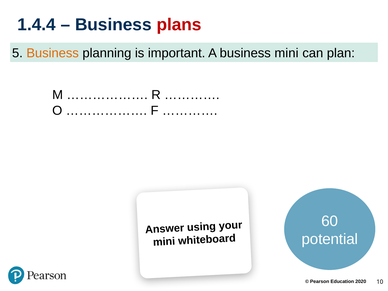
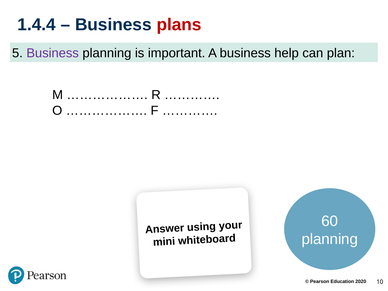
Business at (53, 53) colour: orange -> purple
business mini: mini -> help
potential at (330, 239): potential -> planning
